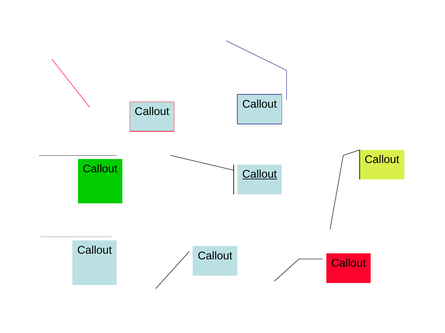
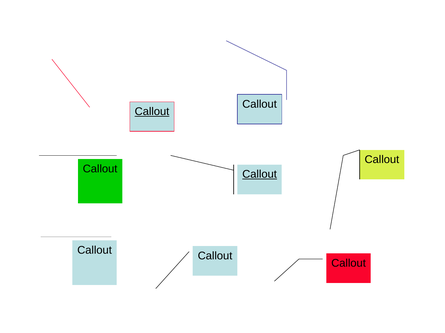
Callout at (152, 112) underline: none -> present
